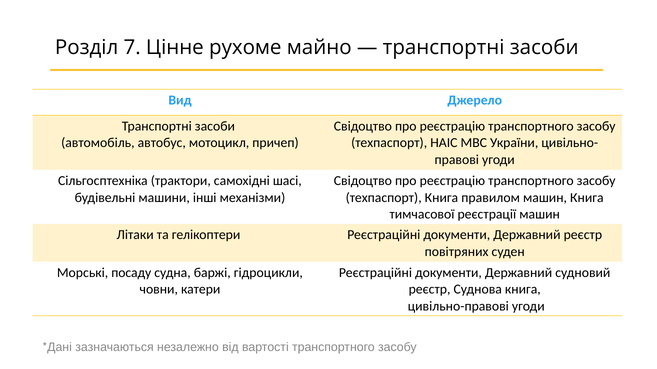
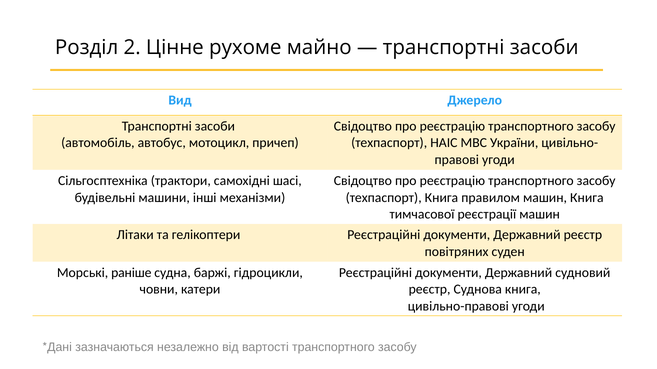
7: 7 -> 2
посаду: посаду -> раніше
